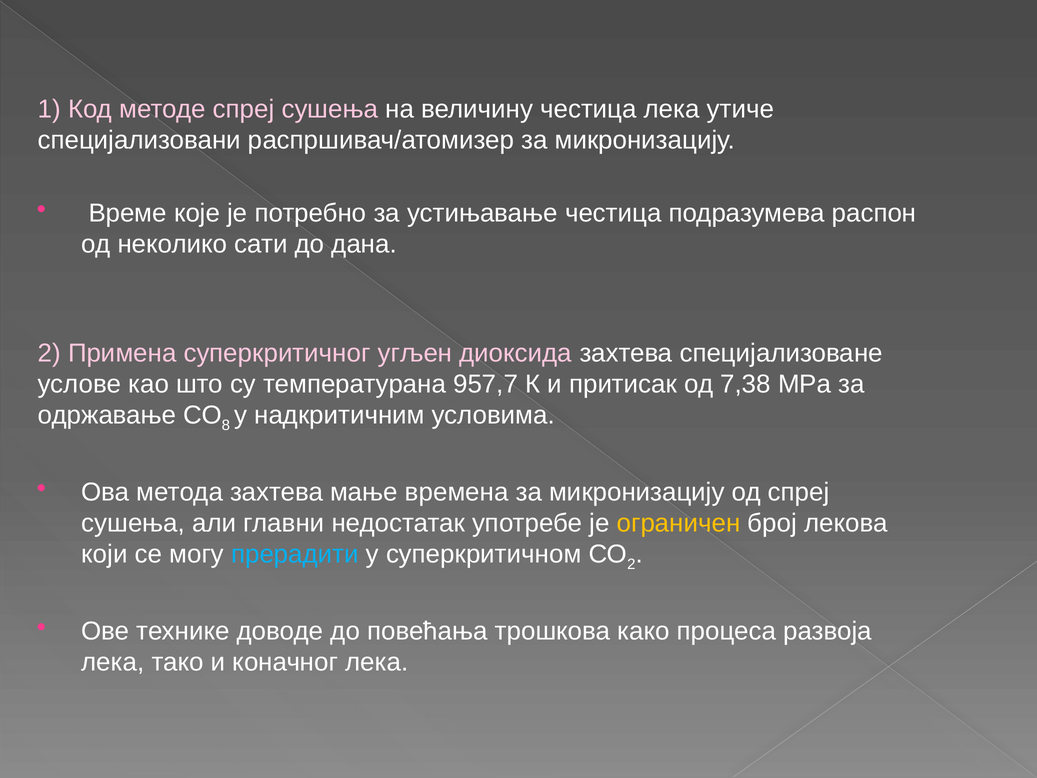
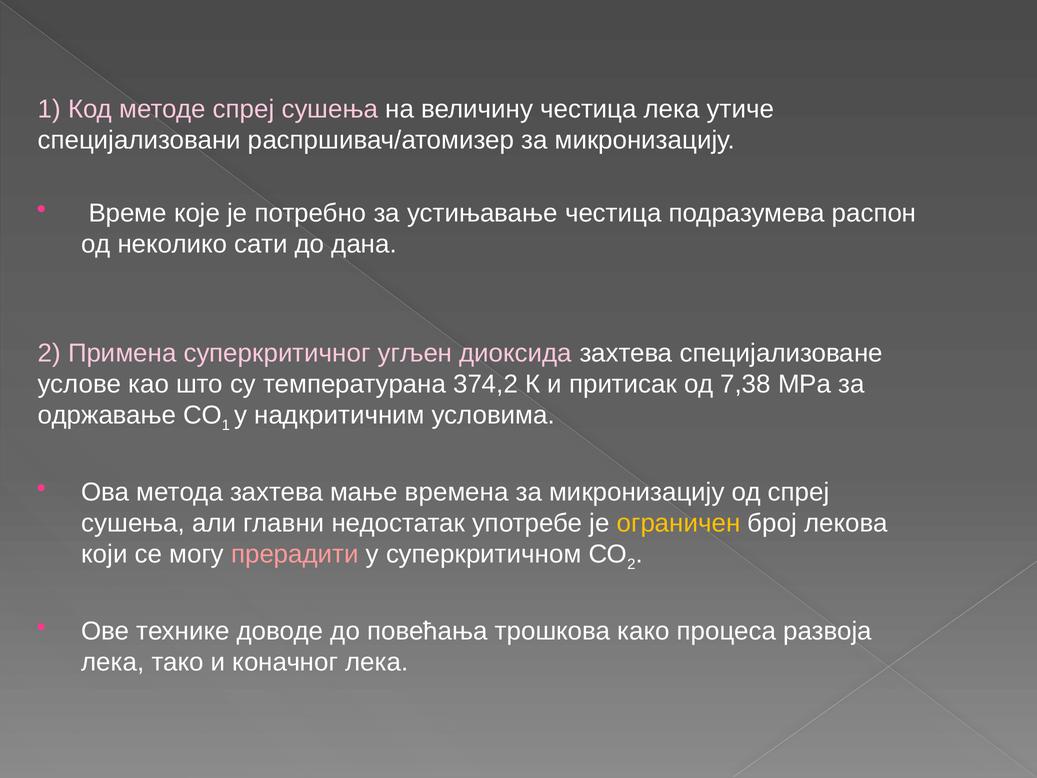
957,7: 957,7 -> 374,2
8 at (226, 425): 8 -> 1
прерадити colour: light blue -> pink
